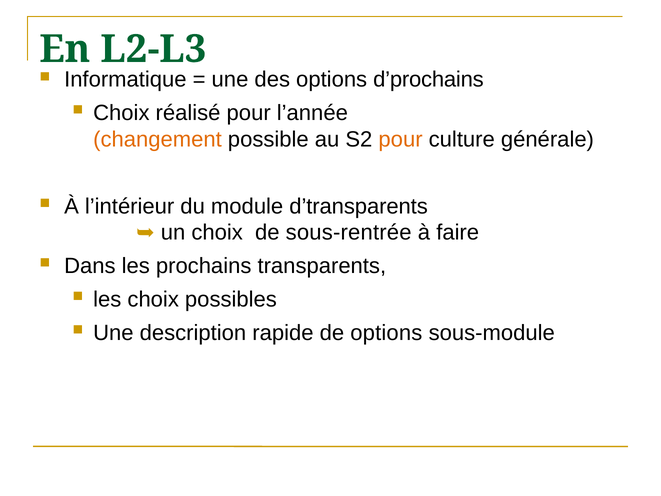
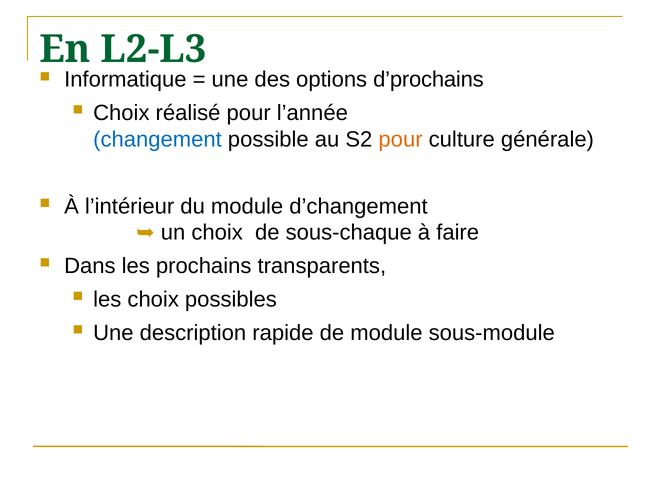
changement colour: orange -> blue
d’transparents: d’transparents -> d’changement
sous-rentrée: sous-rentrée -> sous-chaque
de options: options -> module
